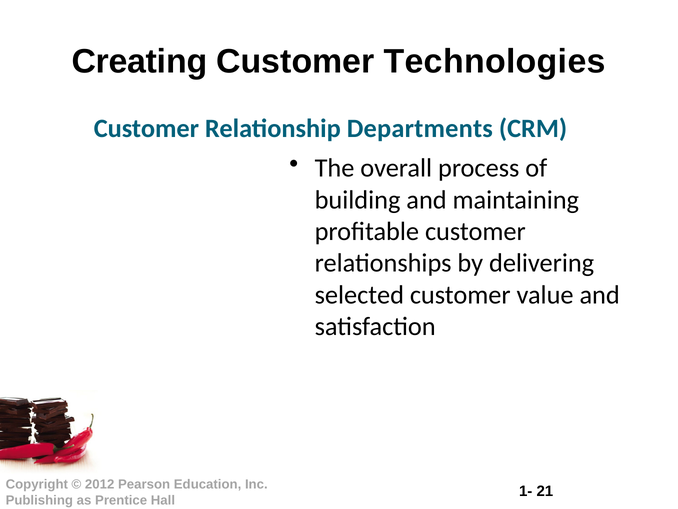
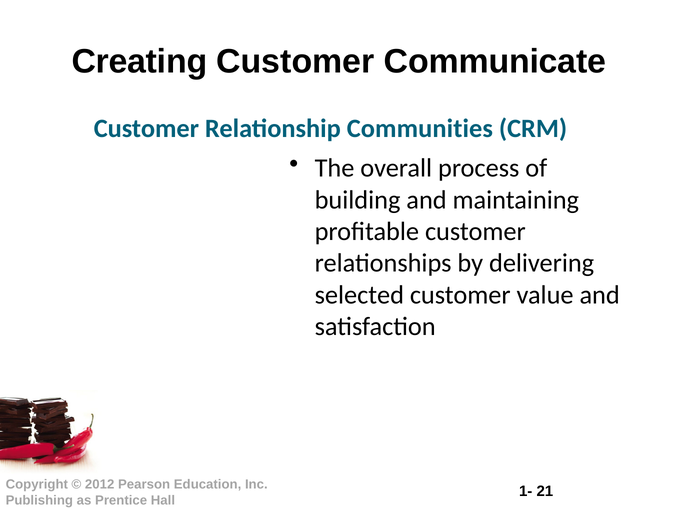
Technologies: Technologies -> Communicate
Departments: Departments -> Communities
